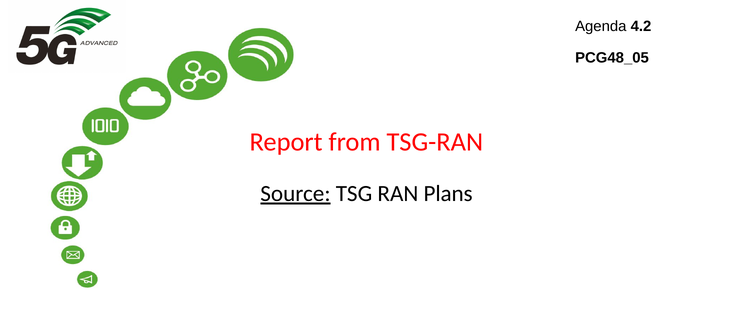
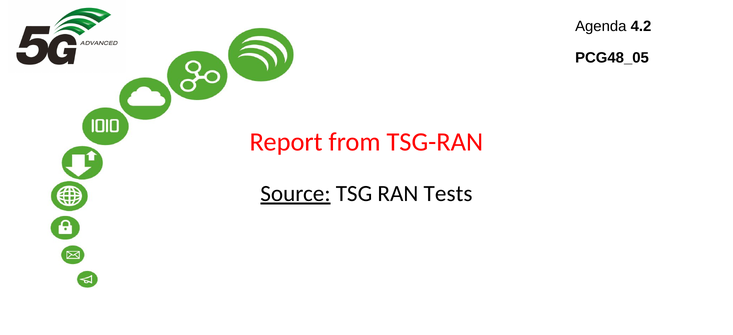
Plans: Plans -> Tests
